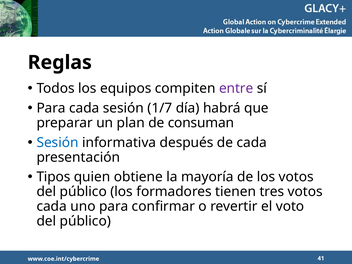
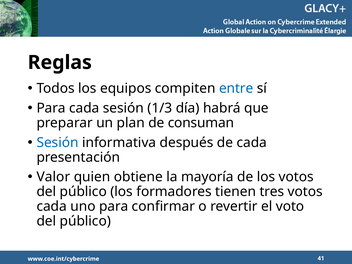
entre colour: purple -> blue
1/7: 1/7 -> 1/3
Tipos: Tipos -> Valor
